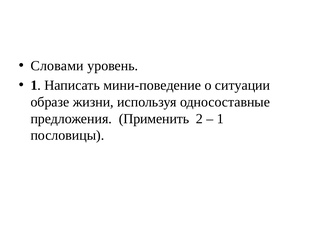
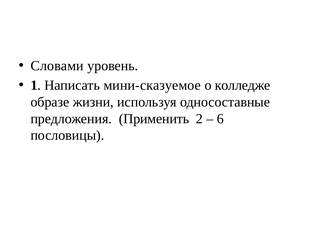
мини-поведение: мини-поведение -> мини-сказуемое
ситуации: ситуации -> колледже
1 at (220, 119): 1 -> 6
